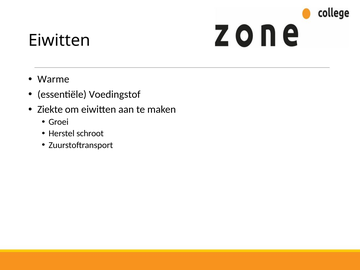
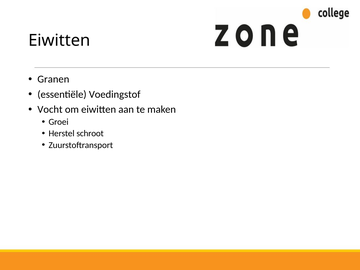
Warme: Warme -> Granen
Ziekte: Ziekte -> Vocht
